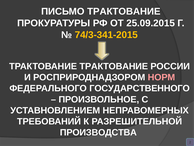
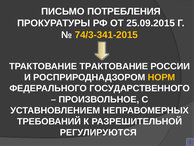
ПИСЬМО ТРАКТОВАНИЕ: ТРАКТОВАНИЕ -> ПОТРЕБЛЕНИЯ
НОРМ colour: pink -> yellow
ПРОИЗВОДСТВА: ПРОИЗВОДСТВА -> РЕГУЛИРУЮТСЯ
